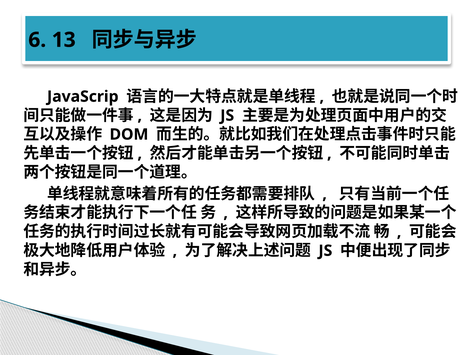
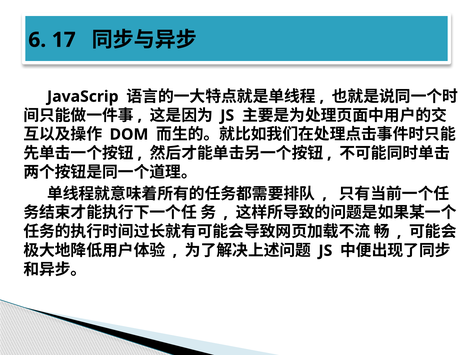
13: 13 -> 17
